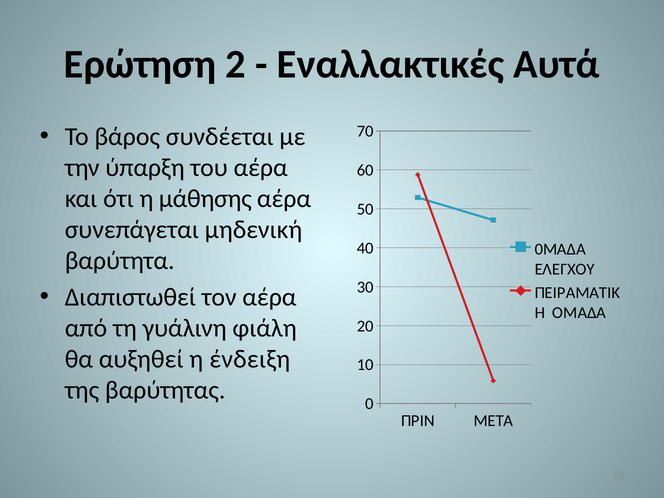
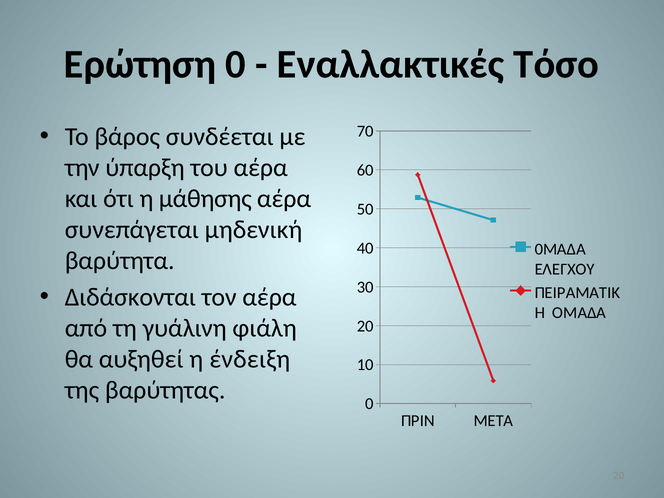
Ερώτηση 2: 2 -> 0
Αυτά: Αυτά -> Τόσο
Διαπιστωθεί: Διαπιστωθεί -> Διδάσκονται
